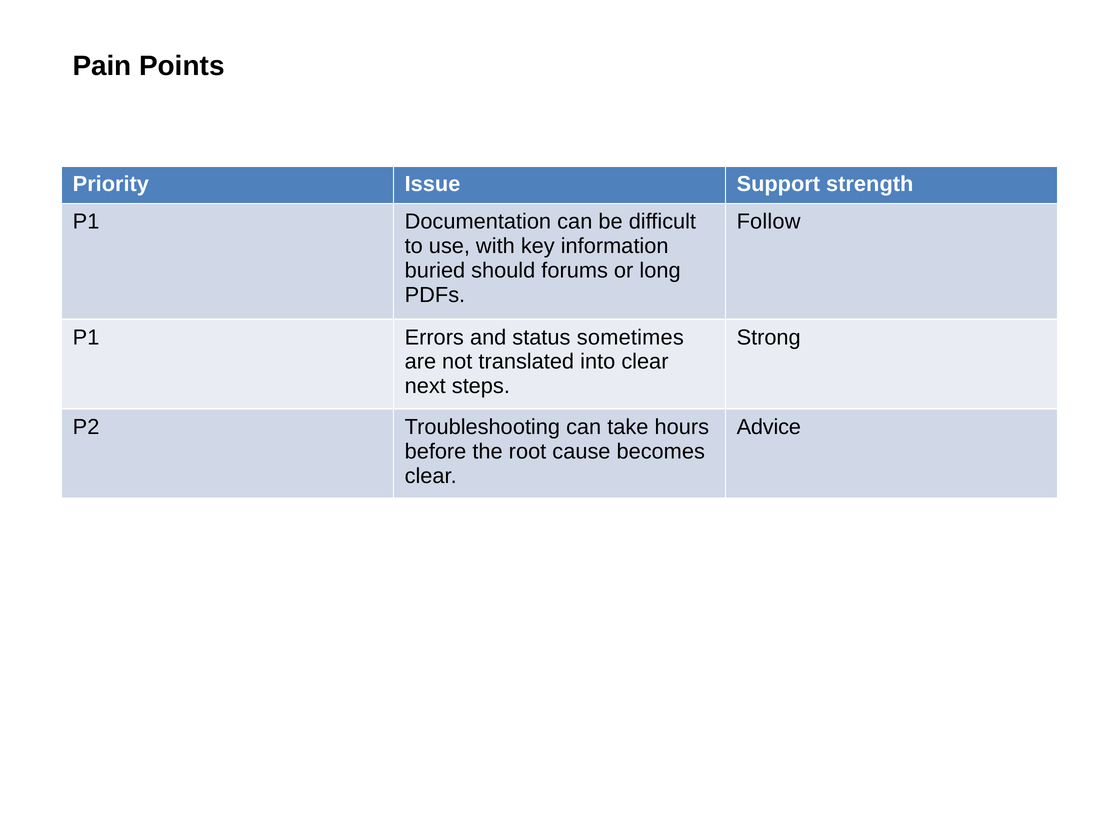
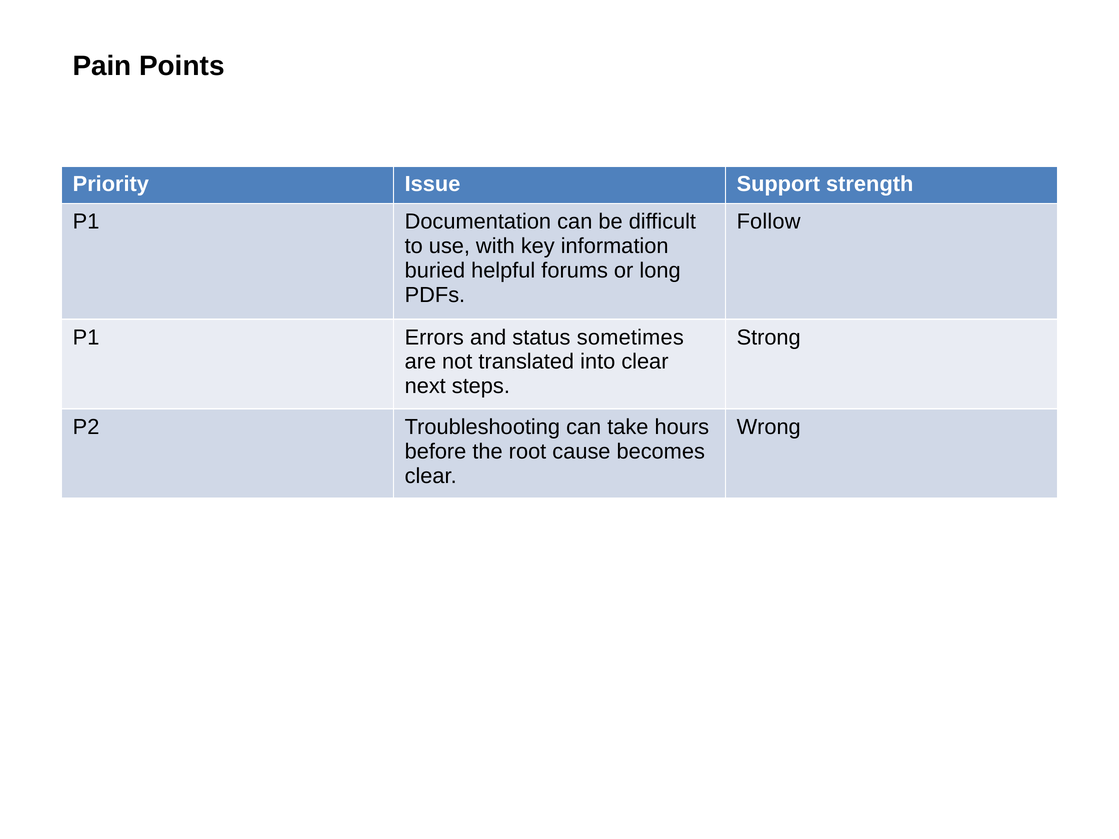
should: should -> helpful
Advice: Advice -> Wrong
